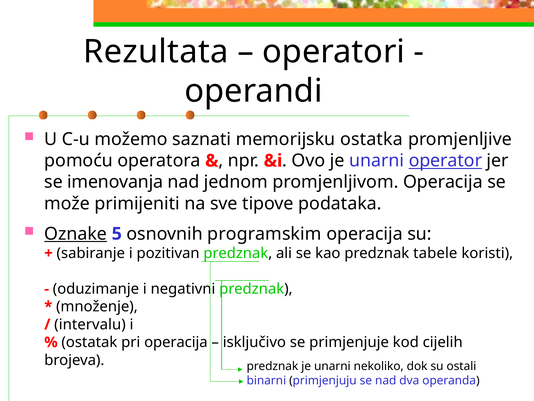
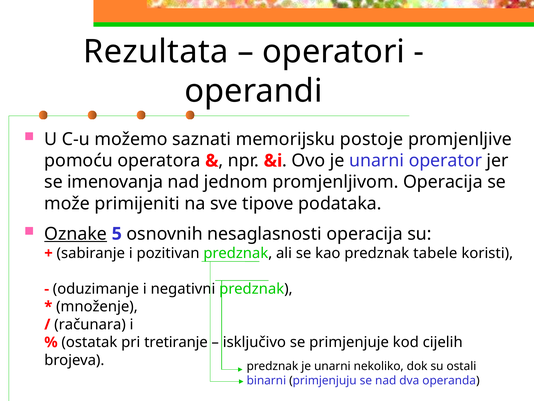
ostatka: ostatka -> postoje
operator underline: present -> none
programskim: programskim -> nesaglasnosti
intervalu: intervalu -> računara
pri operacija: operacija -> tretiranje
